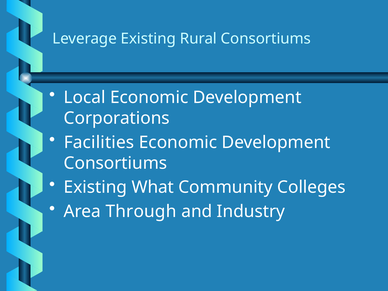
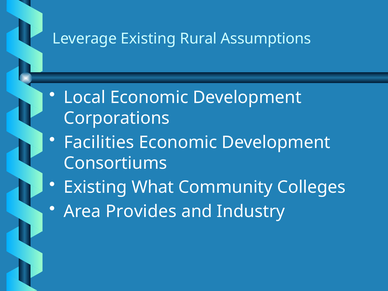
Rural Consortiums: Consortiums -> Assumptions
Through: Through -> Provides
